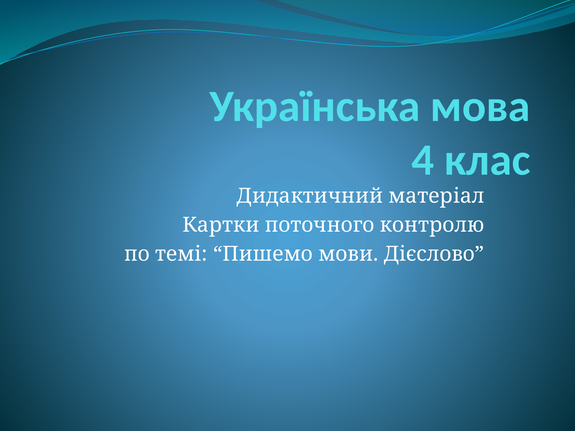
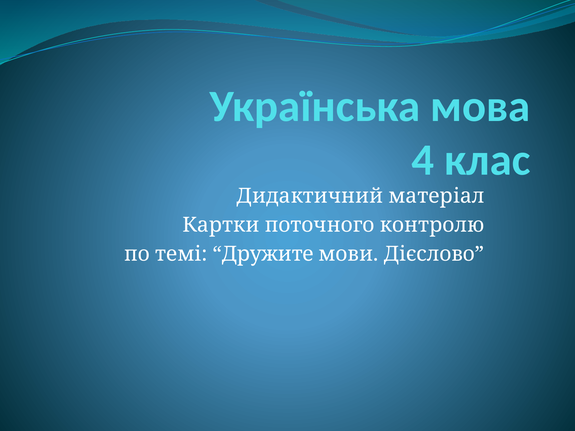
Пишемо: Пишемо -> Дружите
